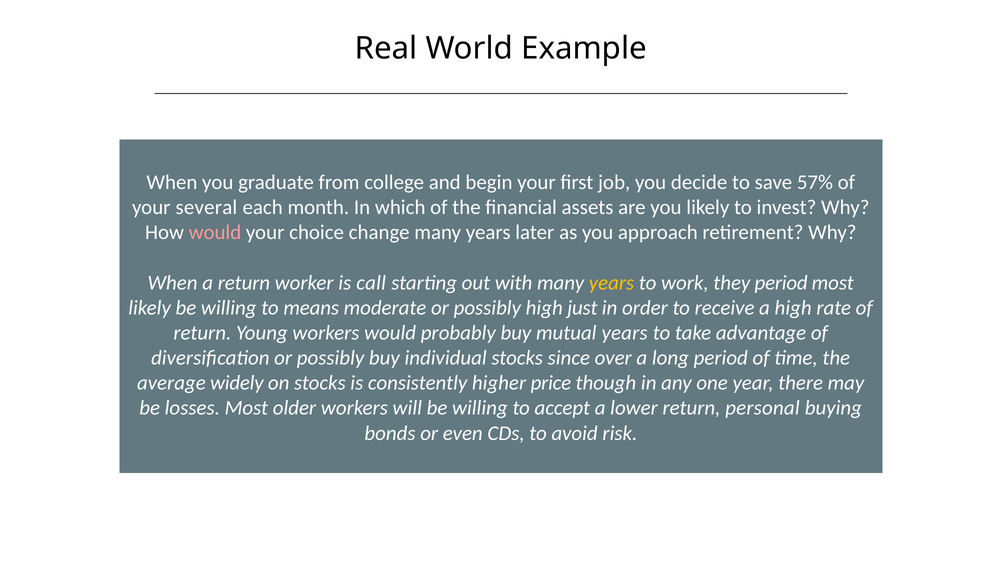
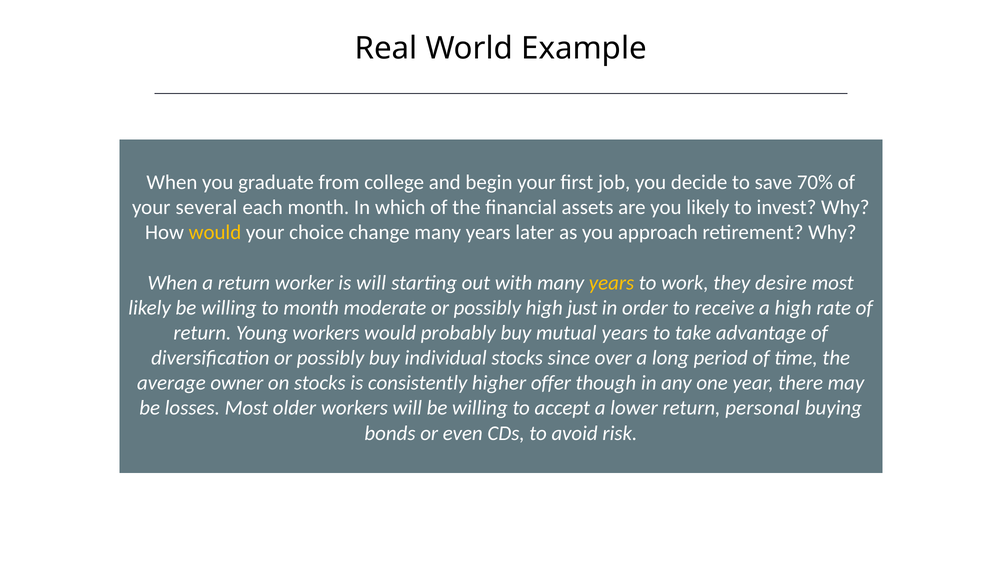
57%: 57% -> 70%
would at (215, 232) colour: pink -> yellow
is call: call -> will
they period: period -> desire
to means: means -> month
widely: widely -> owner
price: price -> offer
